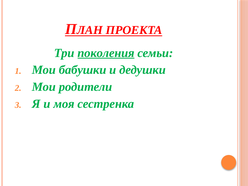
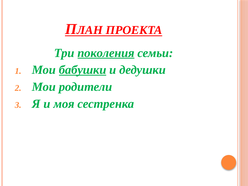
бабушки underline: none -> present
